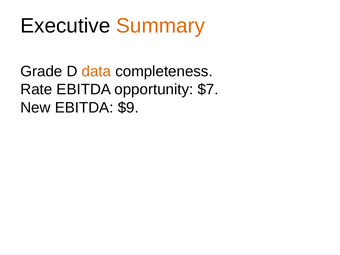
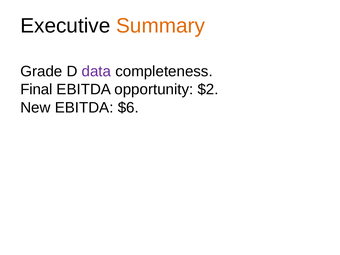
data colour: orange -> purple
Rate: Rate -> Final
$7: $7 -> $2
$9: $9 -> $6
